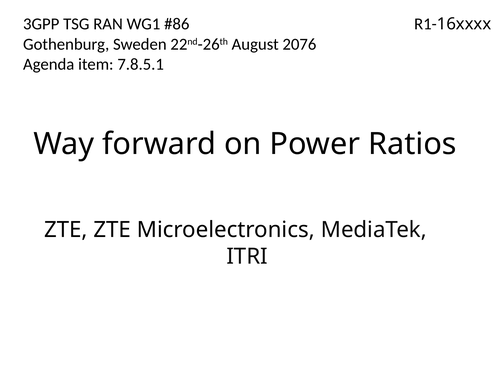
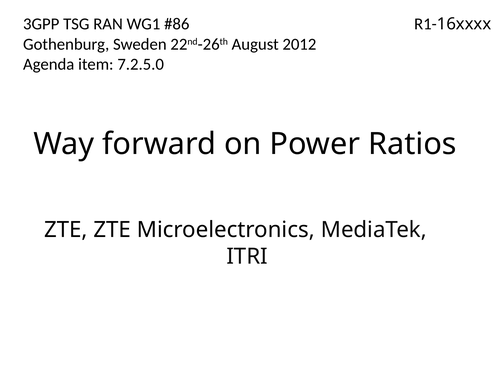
2076: 2076 -> 2012
7.8.5.1: 7.8.5.1 -> 7.2.5.0
